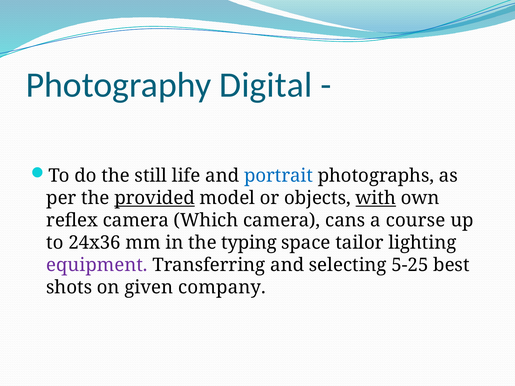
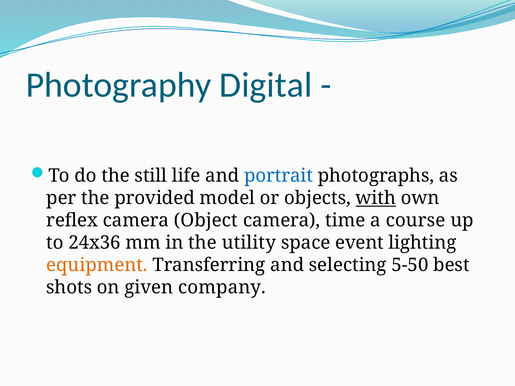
provided underline: present -> none
Which: Which -> Object
cans: cans -> time
typing: typing -> utility
tailor: tailor -> event
equipment colour: purple -> orange
5-25: 5-25 -> 5-50
